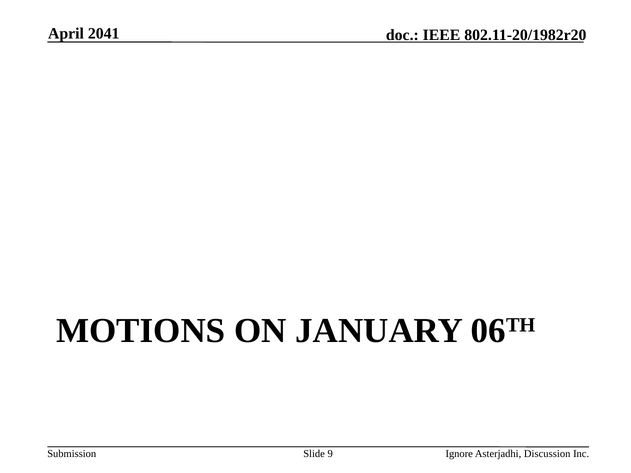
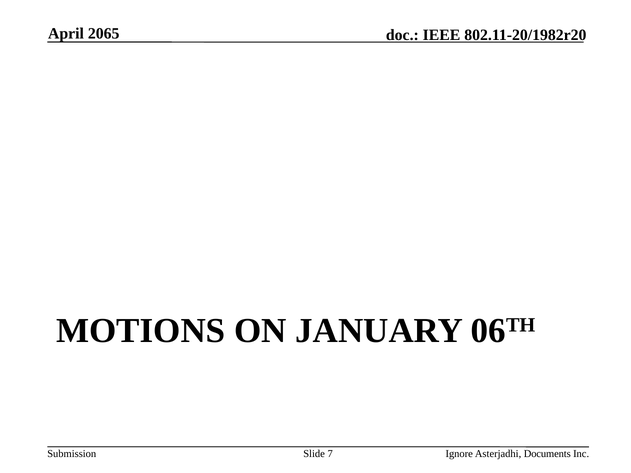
2041: 2041 -> 2065
9: 9 -> 7
Discussion: Discussion -> Documents
